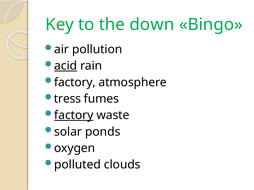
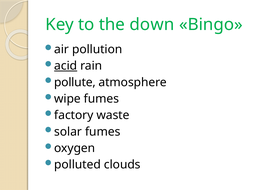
factory at (75, 83): factory -> pollute
tress: tress -> wipe
factory at (74, 116) underline: present -> none
solar ponds: ponds -> fumes
